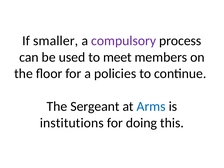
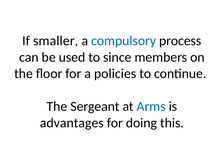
compulsory colour: purple -> blue
meet: meet -> since
institutions: institutions -> advantages
